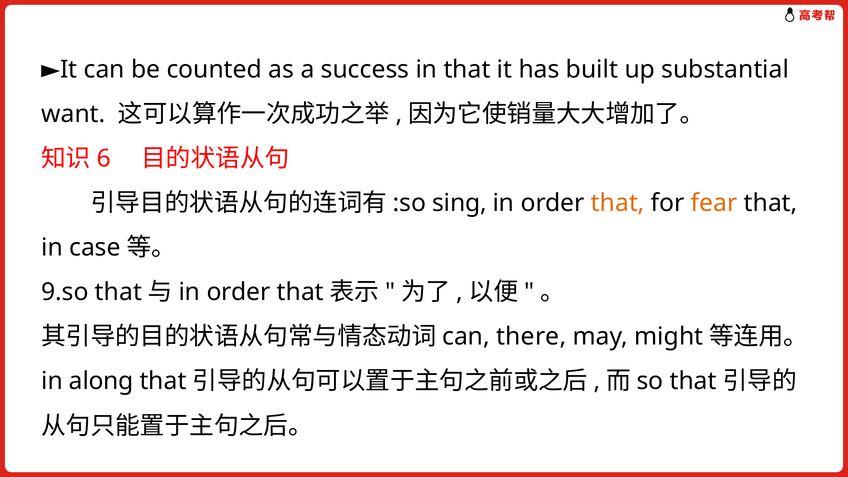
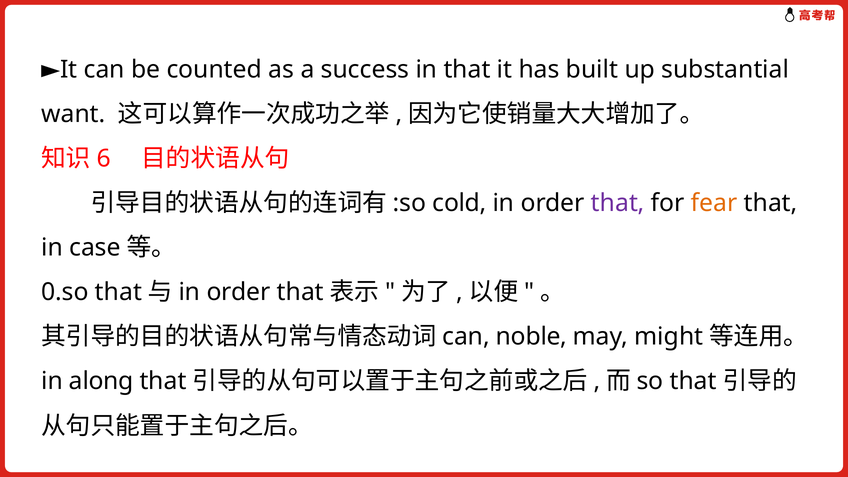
sing: sing -> cold
that at (618, 203) colour: orange -> purple
9.so: 9.so -> 0.so
there: there -> noble
